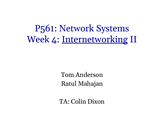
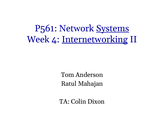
Systems underline: none -> present
